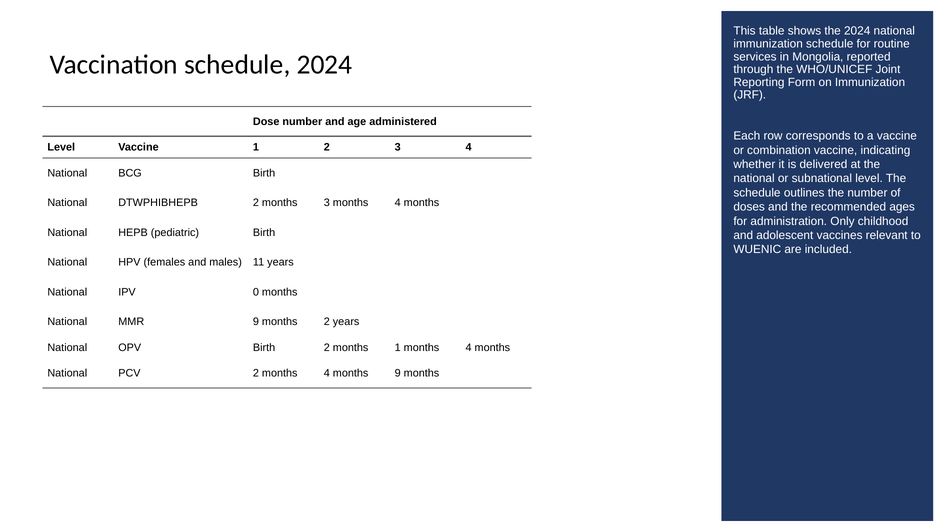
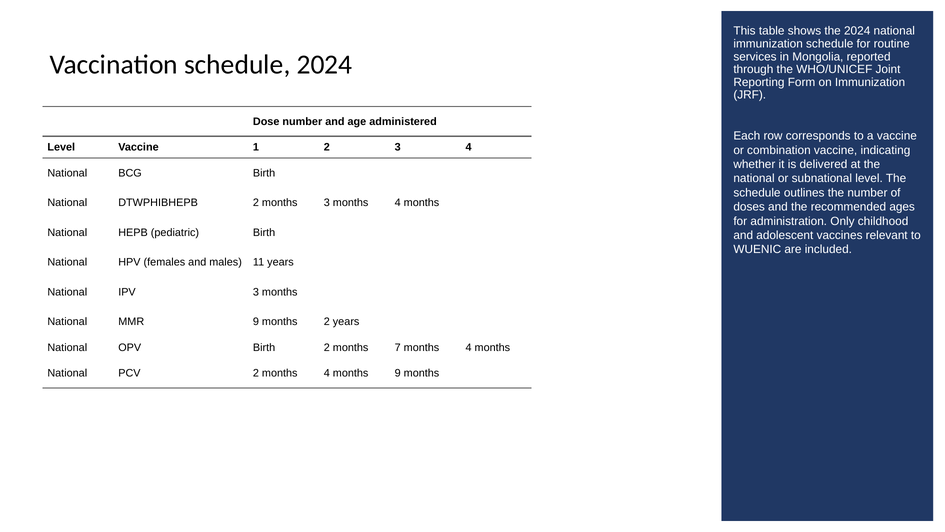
IPV 0: 0 -> 3
months 1: 1 -> 7
